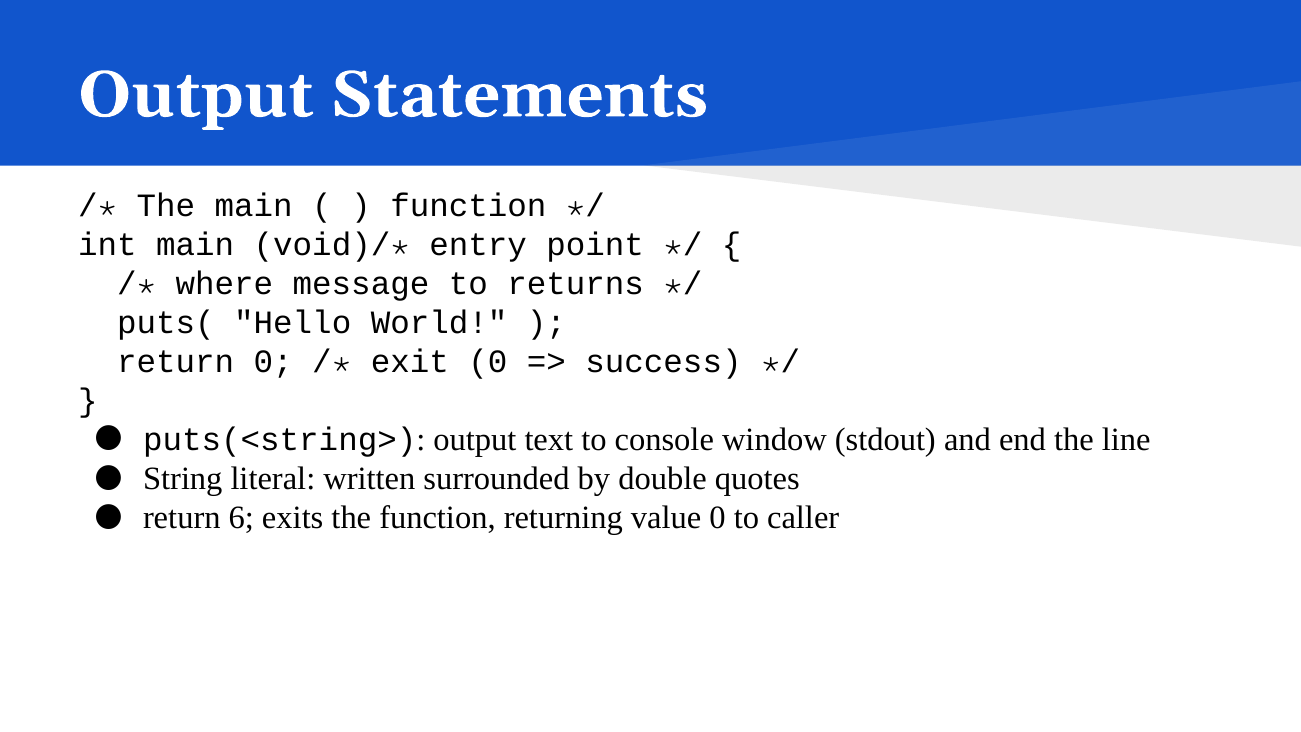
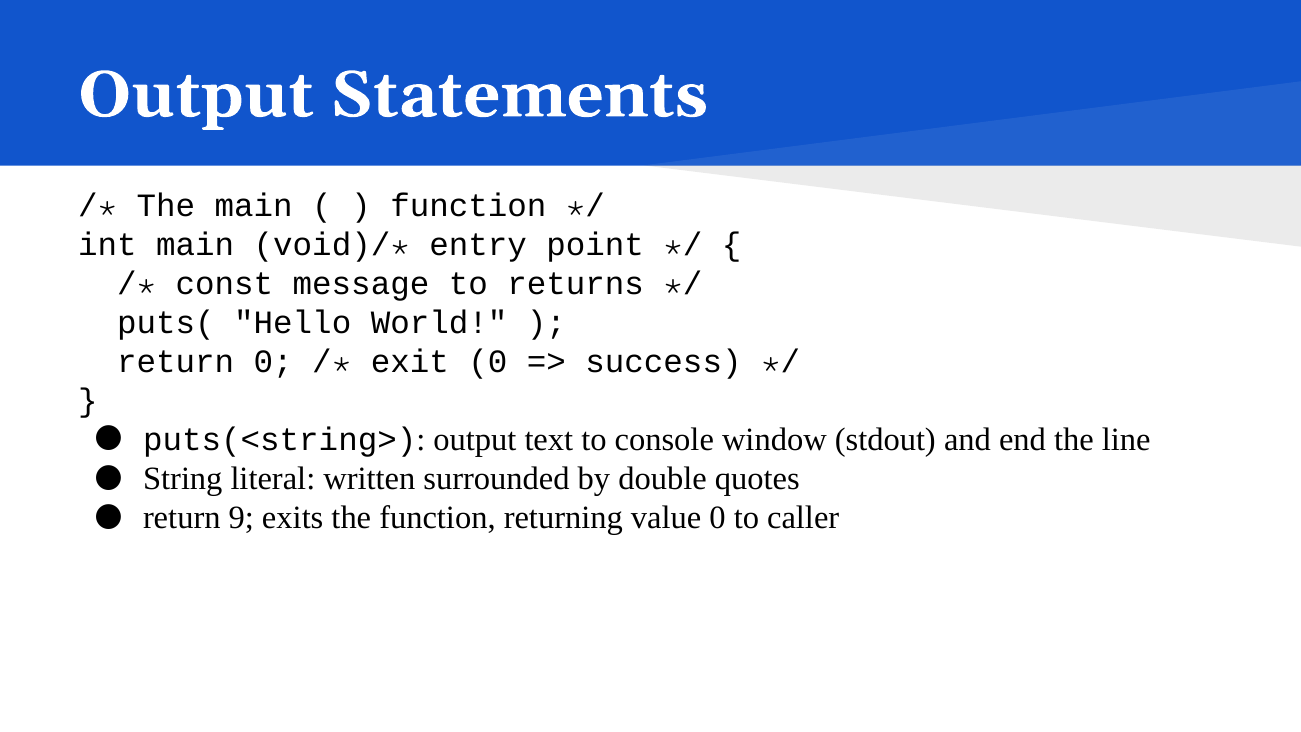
where: where -> const
6: 6 -> 9
